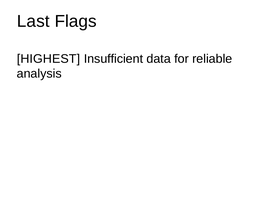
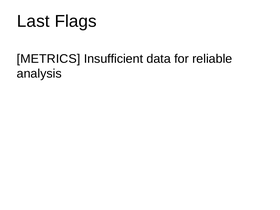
HIGHEST: HIGHEST -> METRICS
